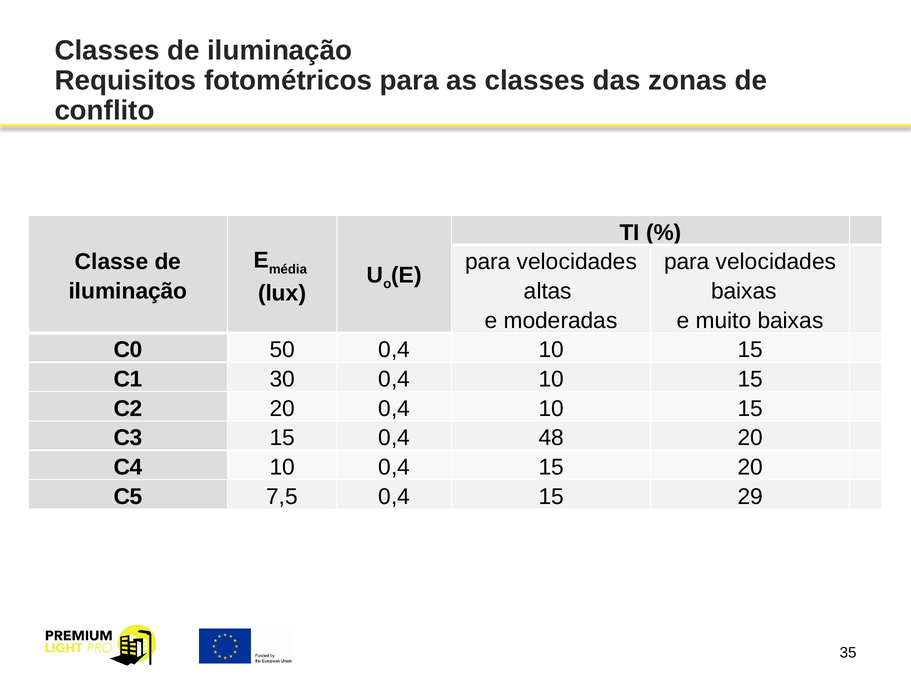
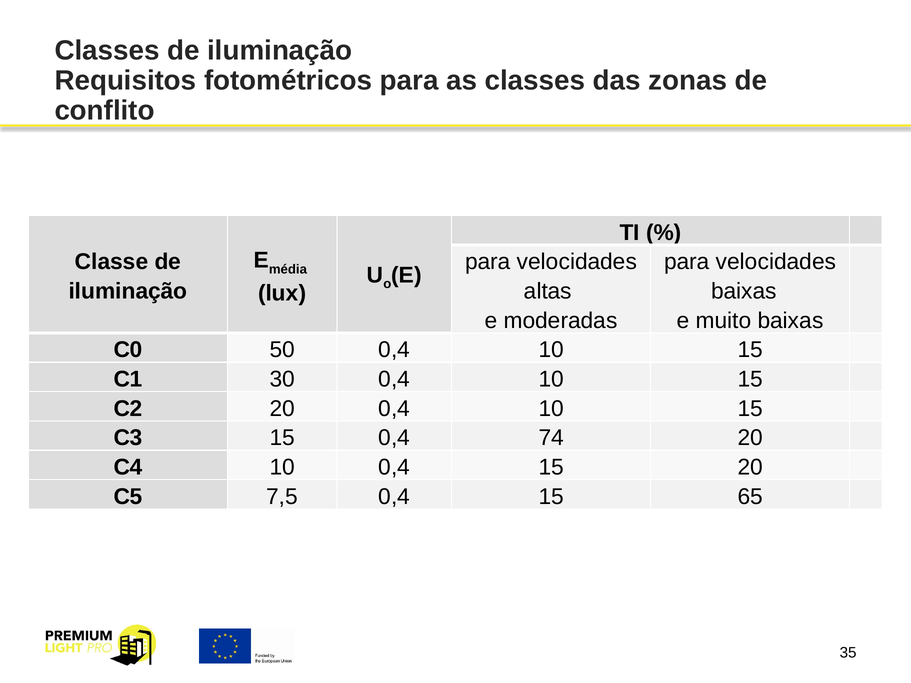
48: 48 -> 74
29: 29 -> 65
